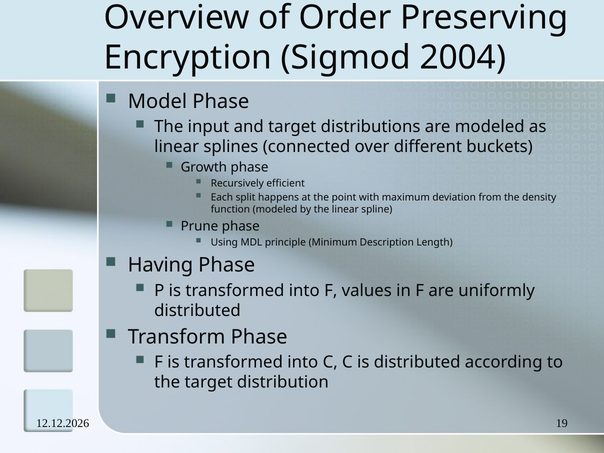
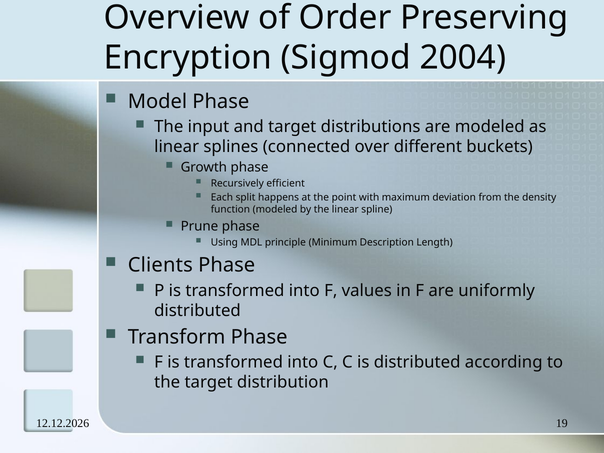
Having: Having -> Clients
